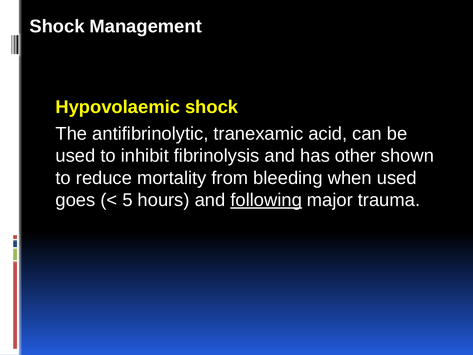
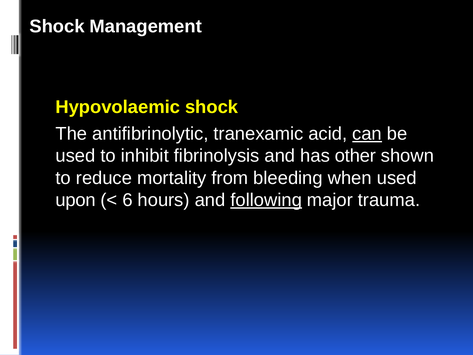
can underline: none -> present
goes: goes -> upon
5: 5 -> 6
